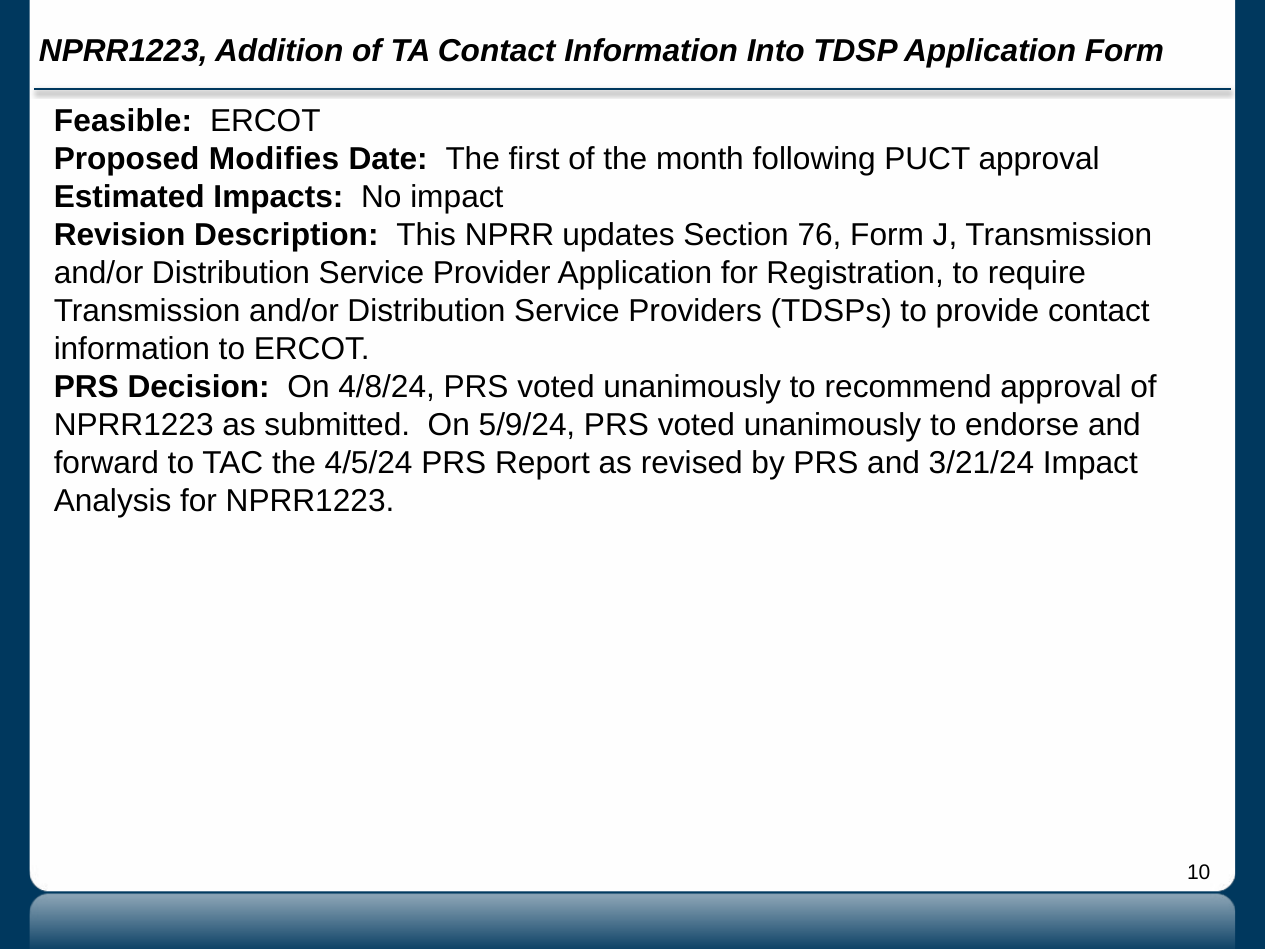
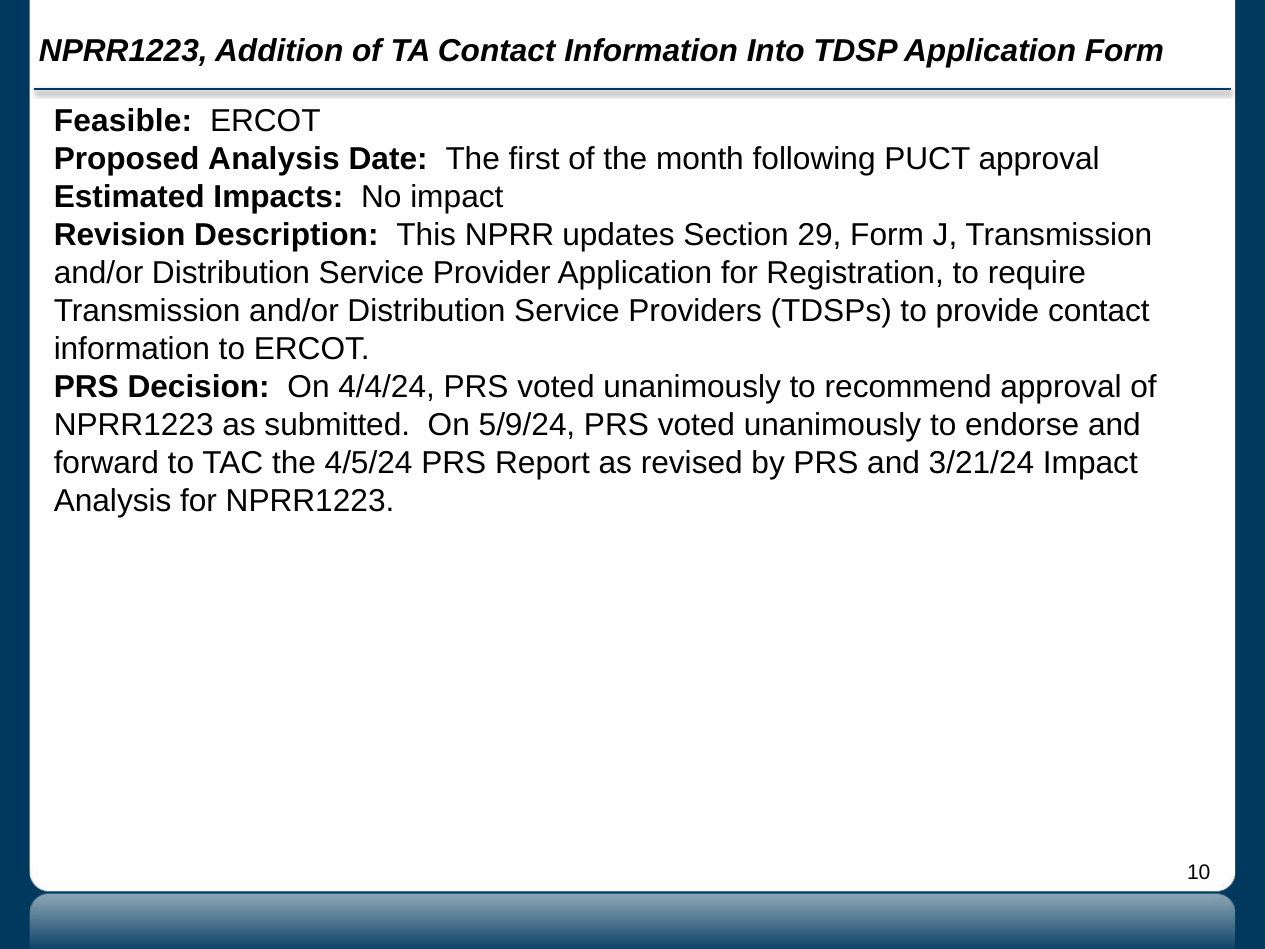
Proposed Modifies: Modifies -> Analysis
76: 76 -> 29
4/8/24: 4/8/24 -> 4/4/24
